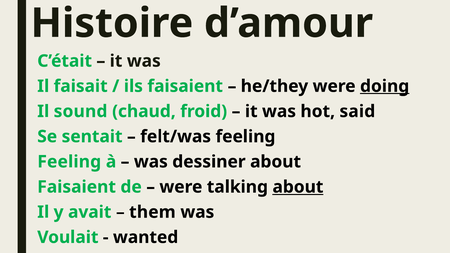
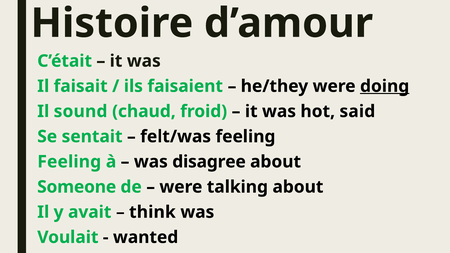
dessiner: dessiner -> disagree
Faisaient at (77, 187): Faisaient -> Someone
about at (298, 187) underline: present -> none
them: them -> think
